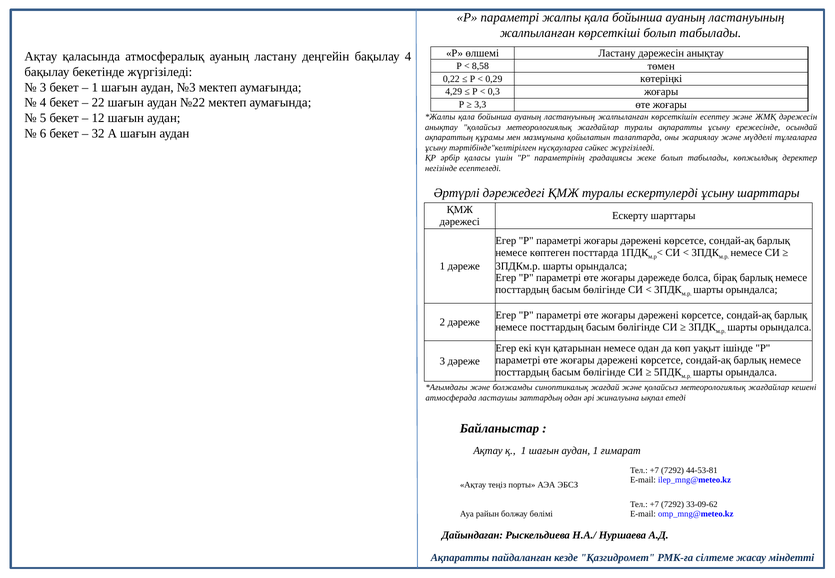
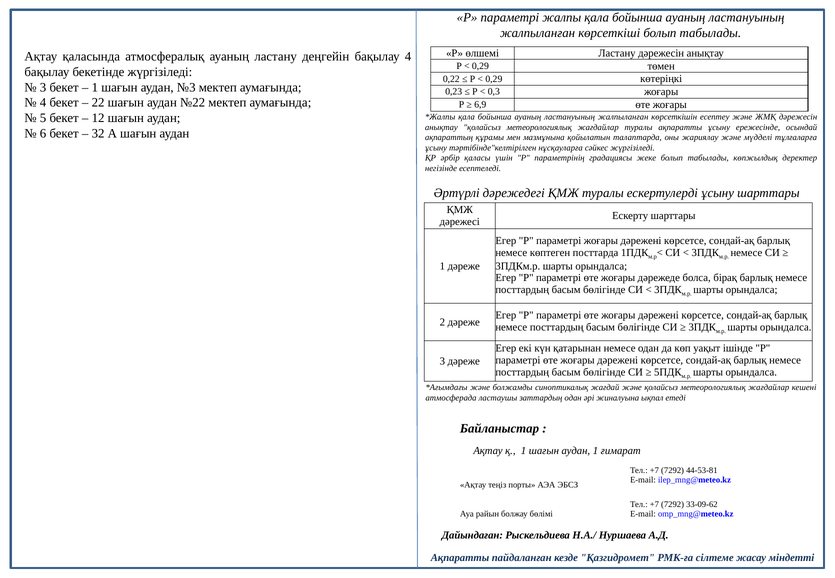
8,58 at (480, 66): 8,58 -> 0,29
4,29: 4,29 -> 0,23
3,3: 3,3 -> 6,9
